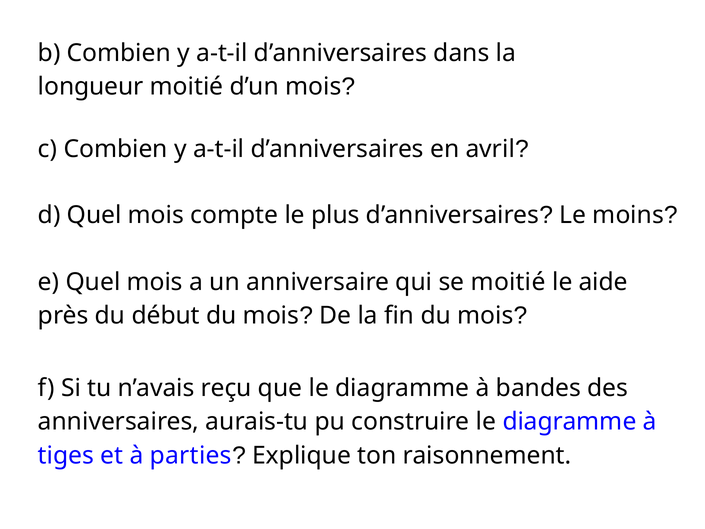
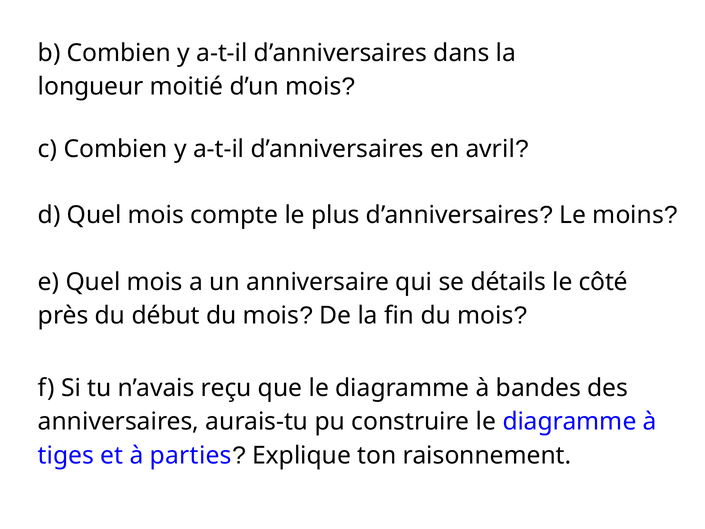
se moitié: moitié -> détails
aide: aide -> côté
